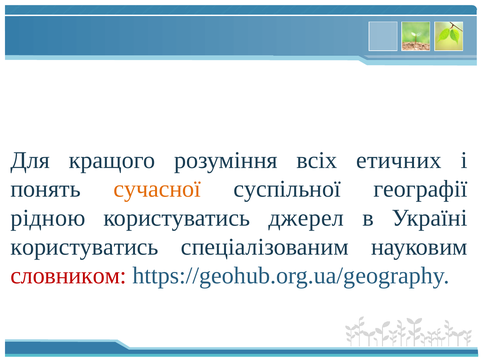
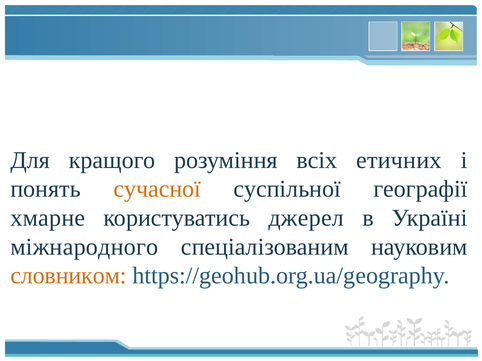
рідною: рідною -> хмарне
користуватись at (85, 247): користуватись -> міжнародного
словником colour: red -> orange
